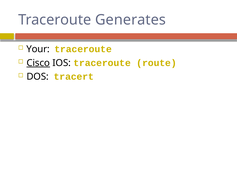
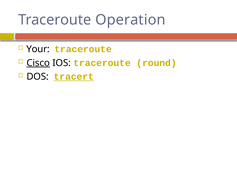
Generates: Generates -> Operation
route: route -> round
tracert underline: none -> present
